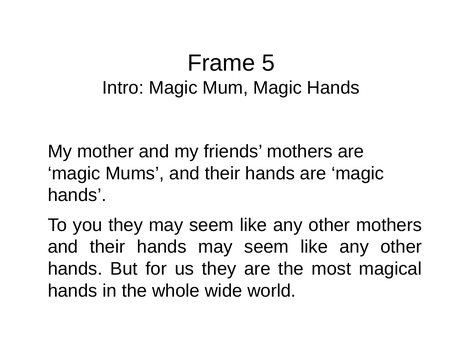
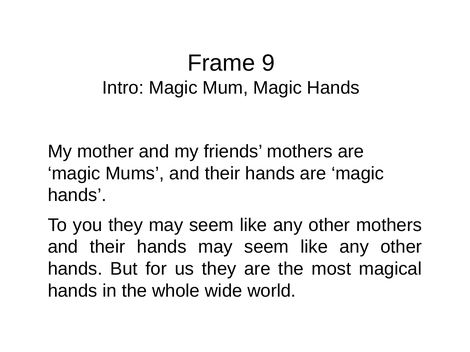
5: 5 -> 9
